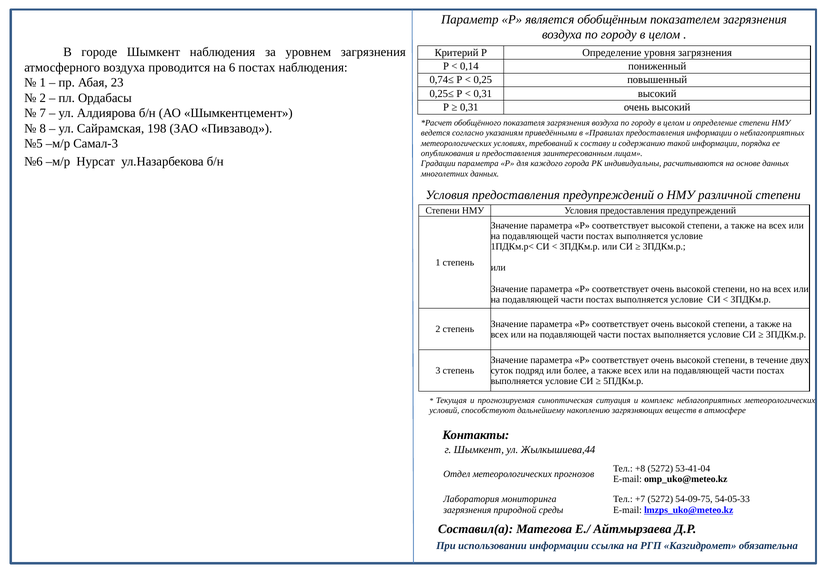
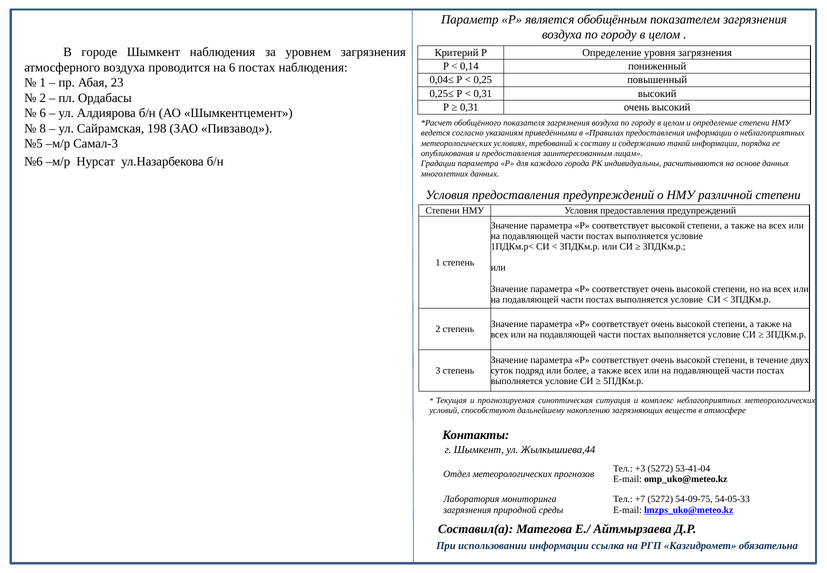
0,74≤: 0,74≤ -> 0,04≤
7 at (43, 113): 7 -> 6
+8: +8 -> +3
